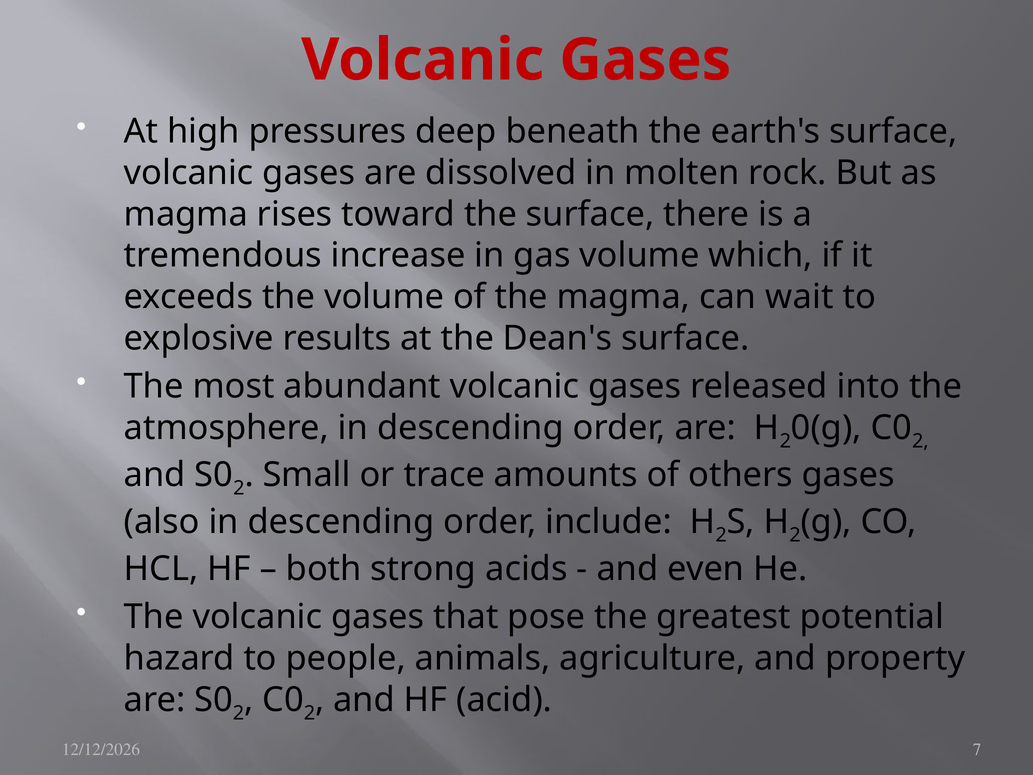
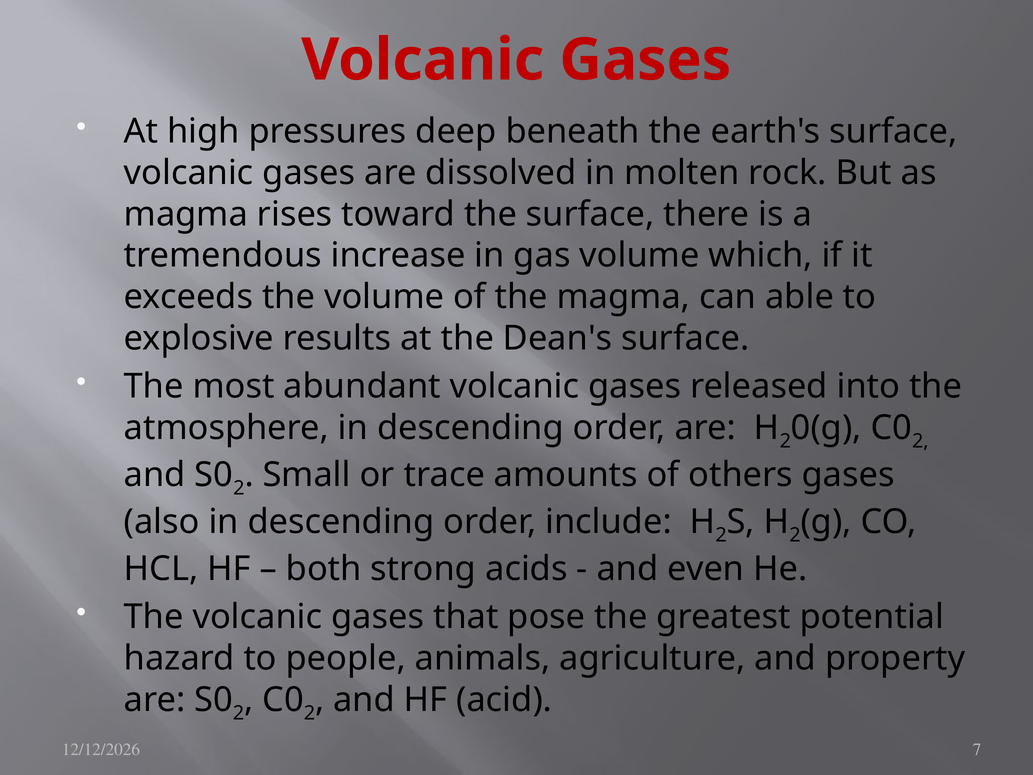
wait: wait -> able
